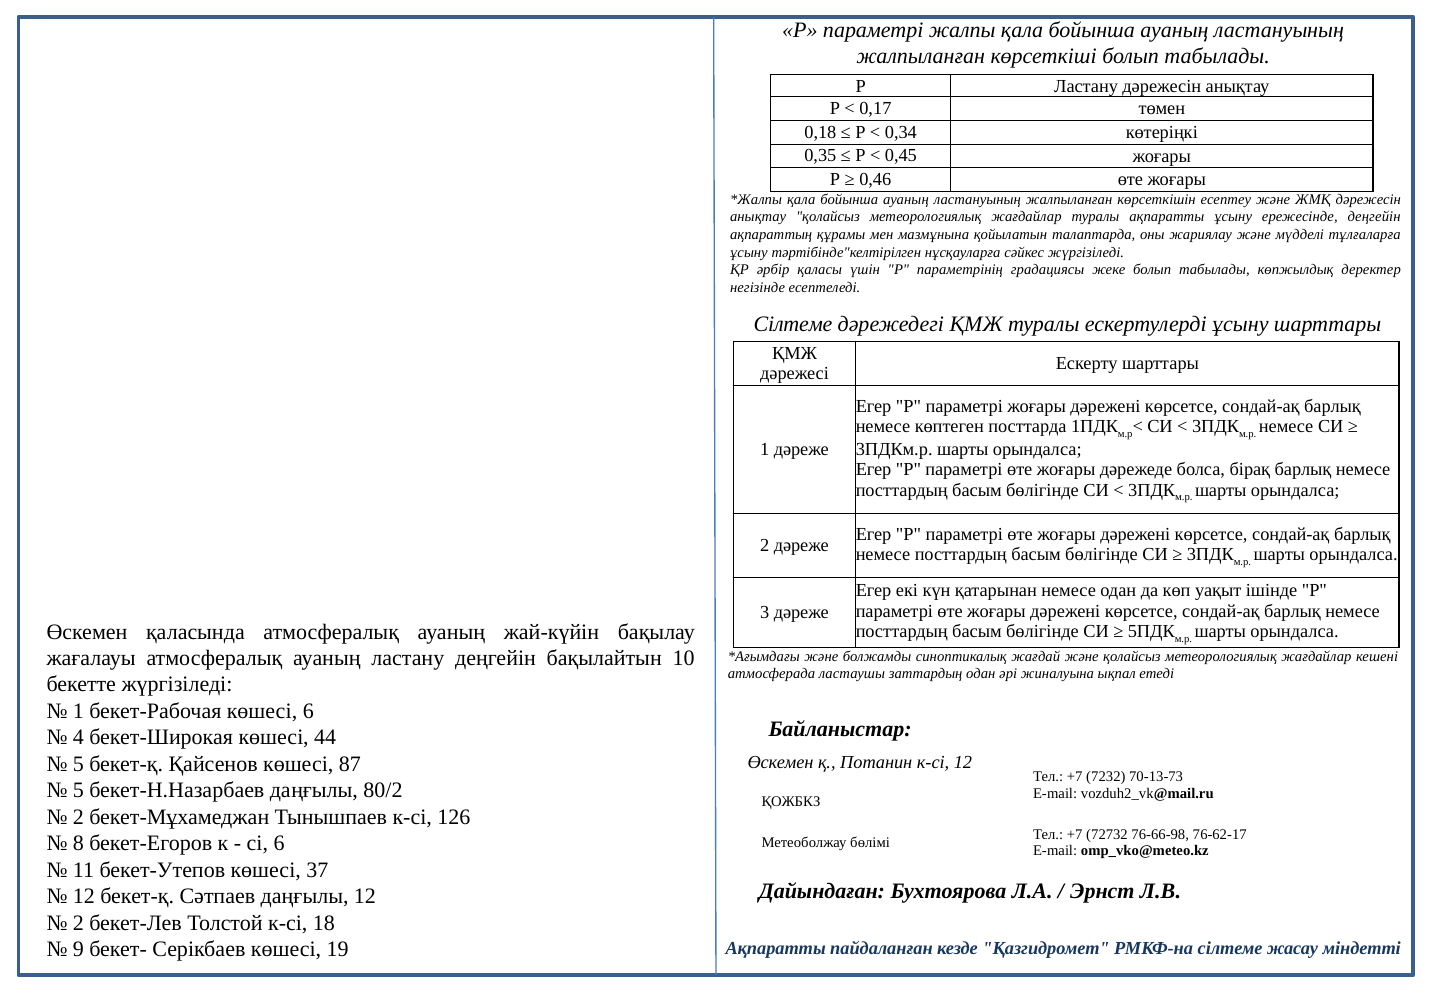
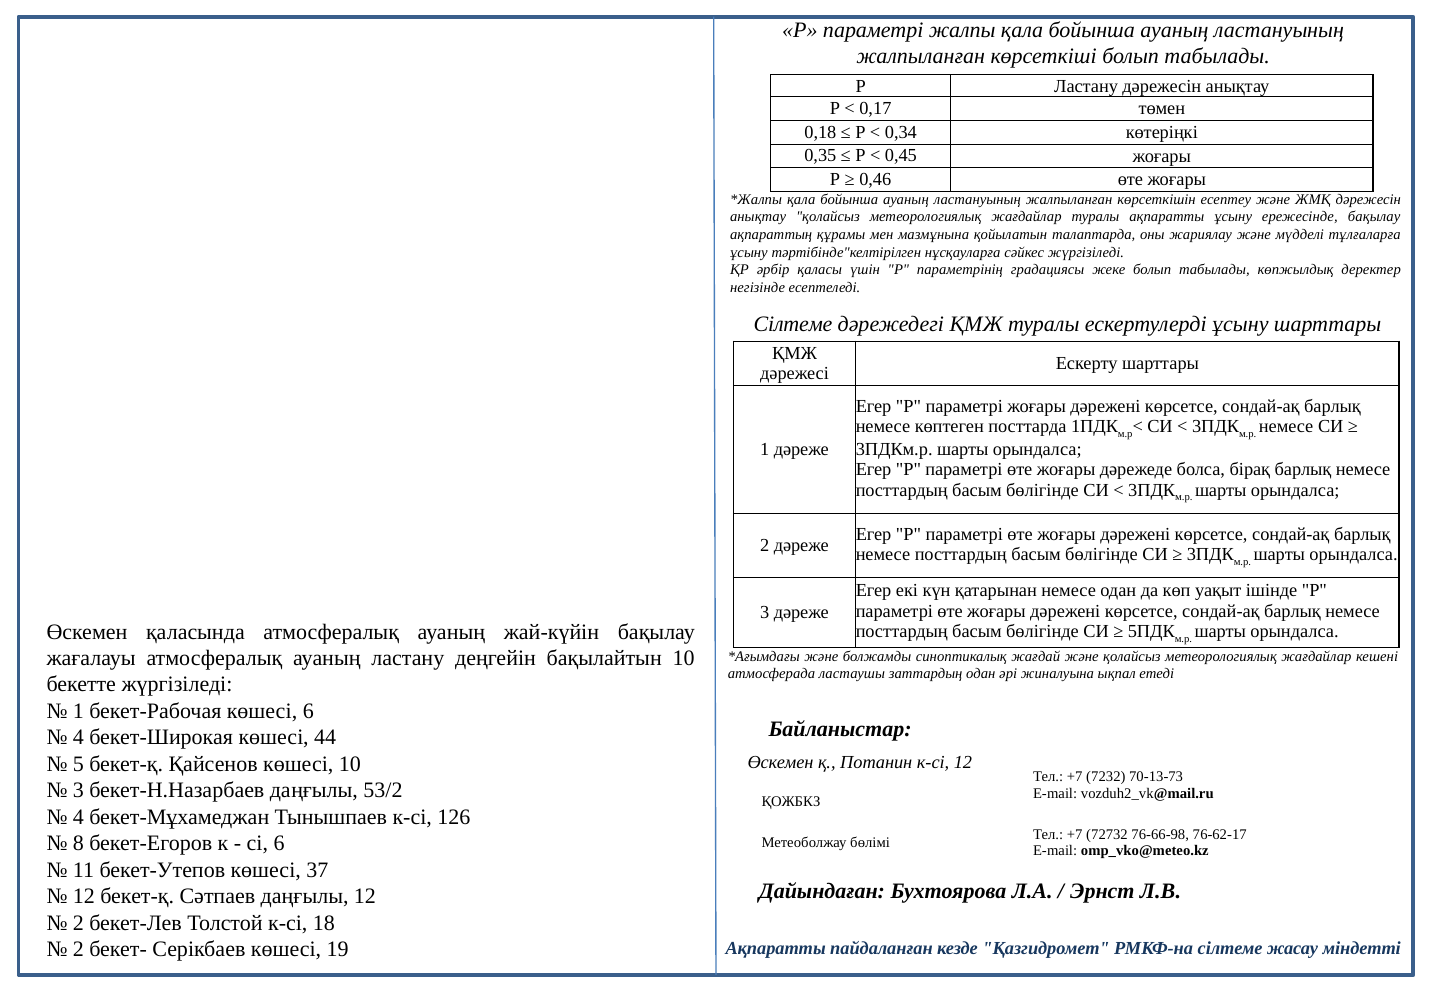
ережесінде деңгейін: деңгейін -> бақылау
көшесі 87: 87 -> 10
5 at (78, 790): 5 -> 3
80/2: 80/2 -> 53/2
2 at (78, 816): 2 -> 4
9 at (78, 949): 9 -> 2
